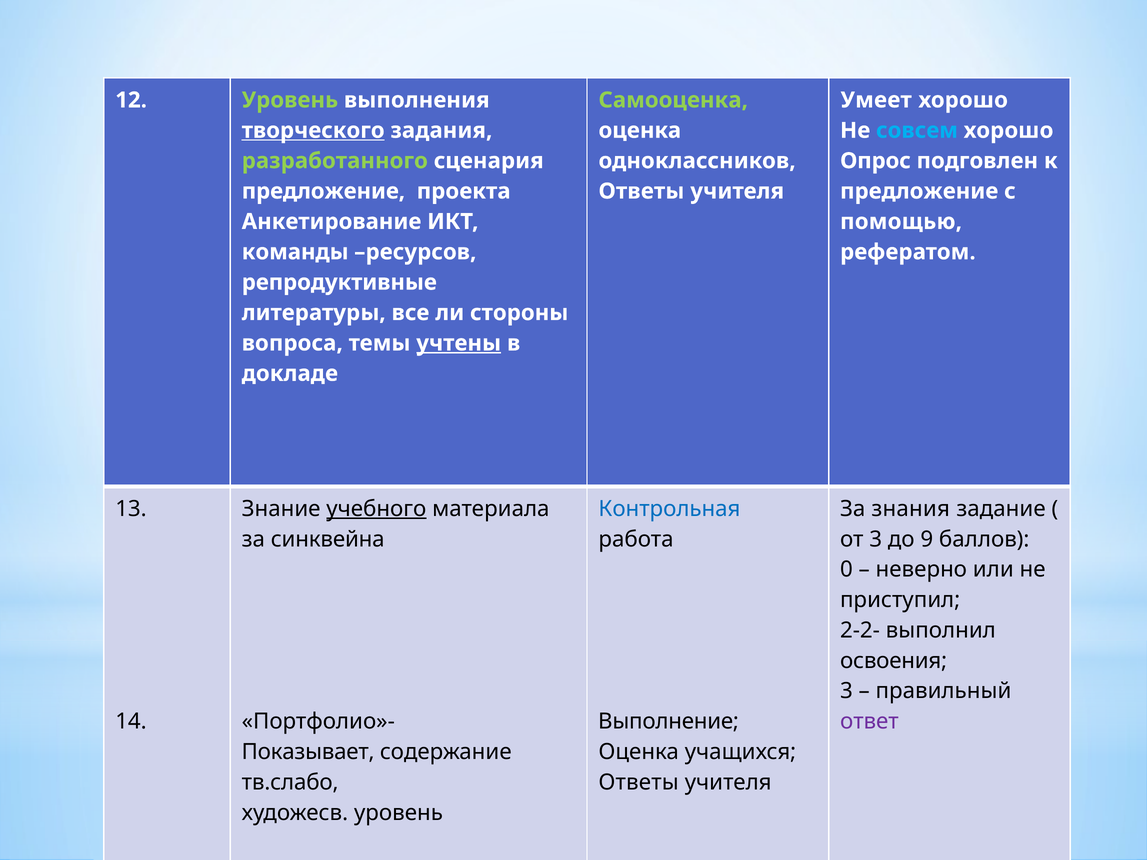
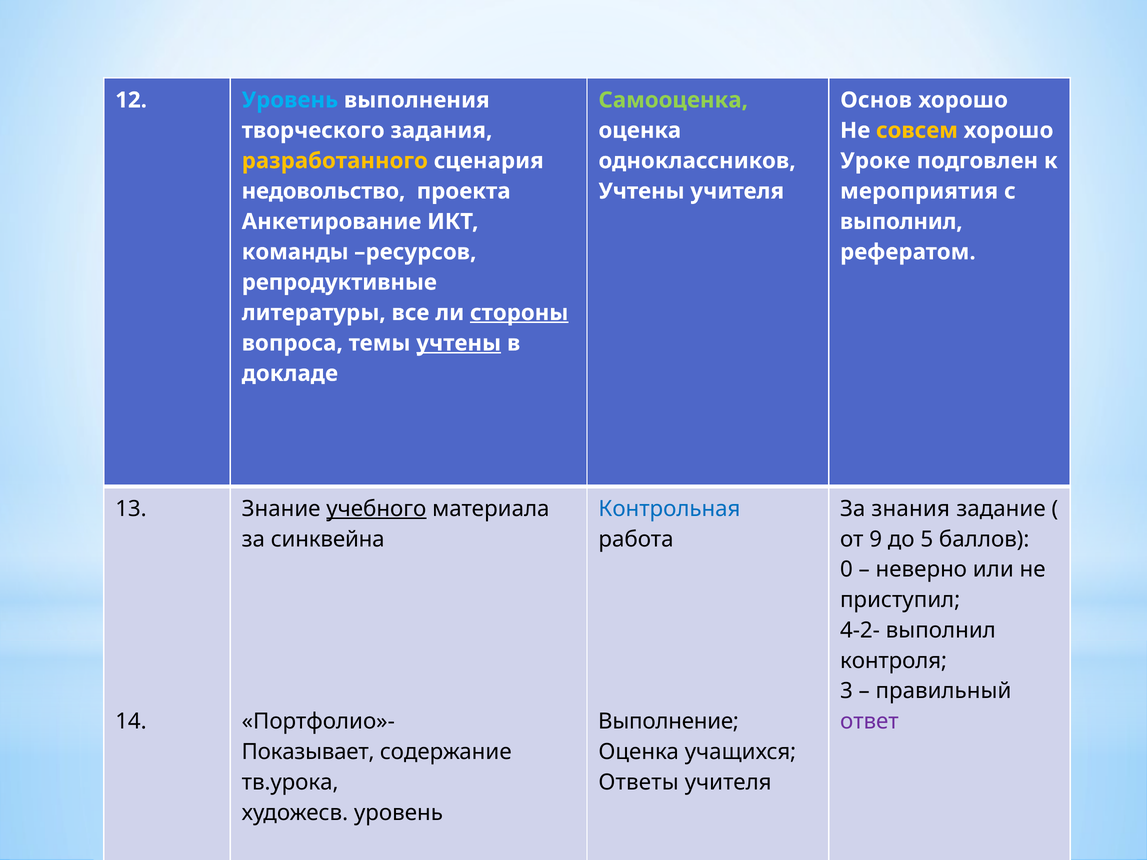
Уровень at (290, 100) colour: light green -> light blue
Умеет: Умеет -> Основ
творческого underline: present -> none
совсем colour: light blue -> yellow
разработанного colour: light green -> yellow
Опрос: Опрос -> Уроке
предложение at (323, 191): предложение -> недовольство
Ответы at (641, 191): Ответы -> Учтены
предложение at (919, 191): предложение -> мероприятия
помощью at (901, 222): помощью -> выполнил
стороны underline: none -> present
от 3: 3 -> 9
9: 9 -> 5
2-2-: 2-2- -> 4-2-
освоения: освоения -> контроля
тв.слабо: тв.слабо -> тв.урока
